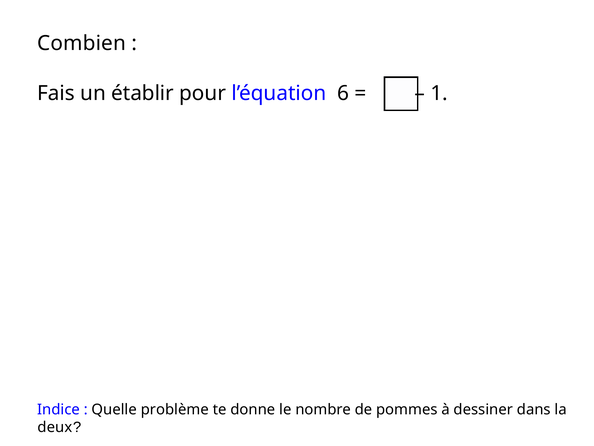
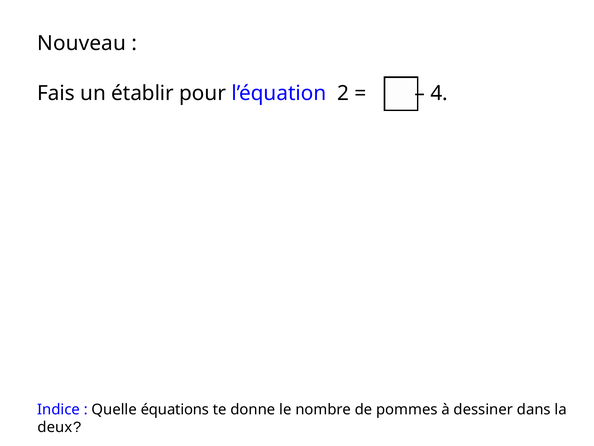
Combien: Combien -> Nouveau
6: 6 -> 2
1: 1 -> 4
problème: problème -> équations
